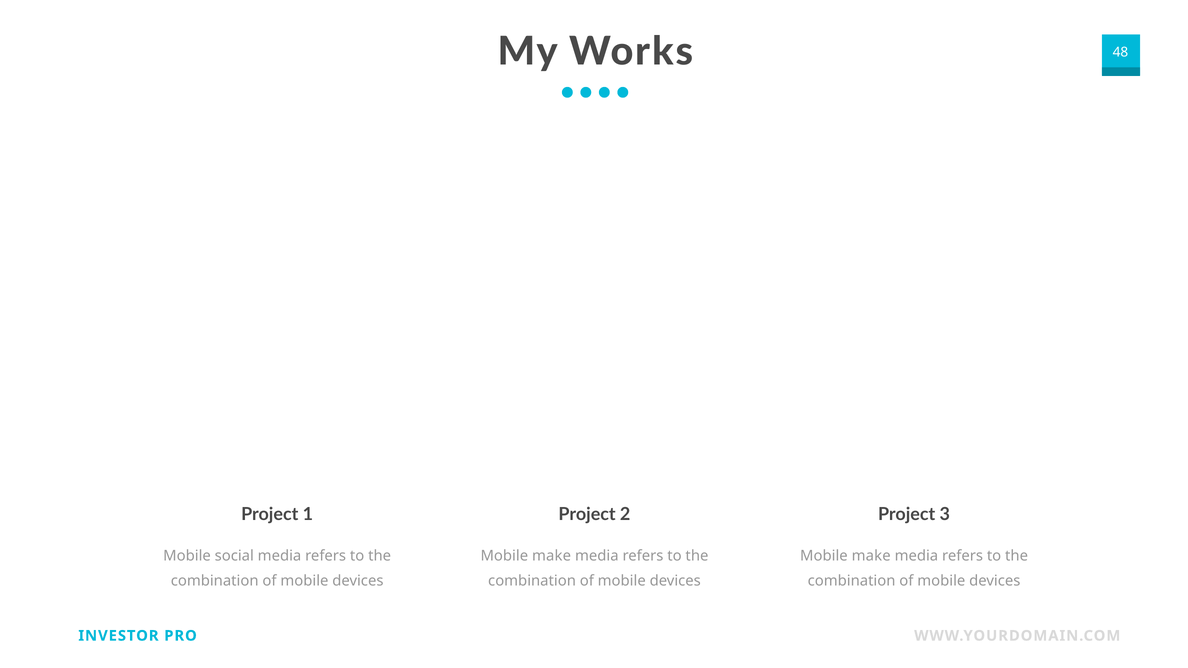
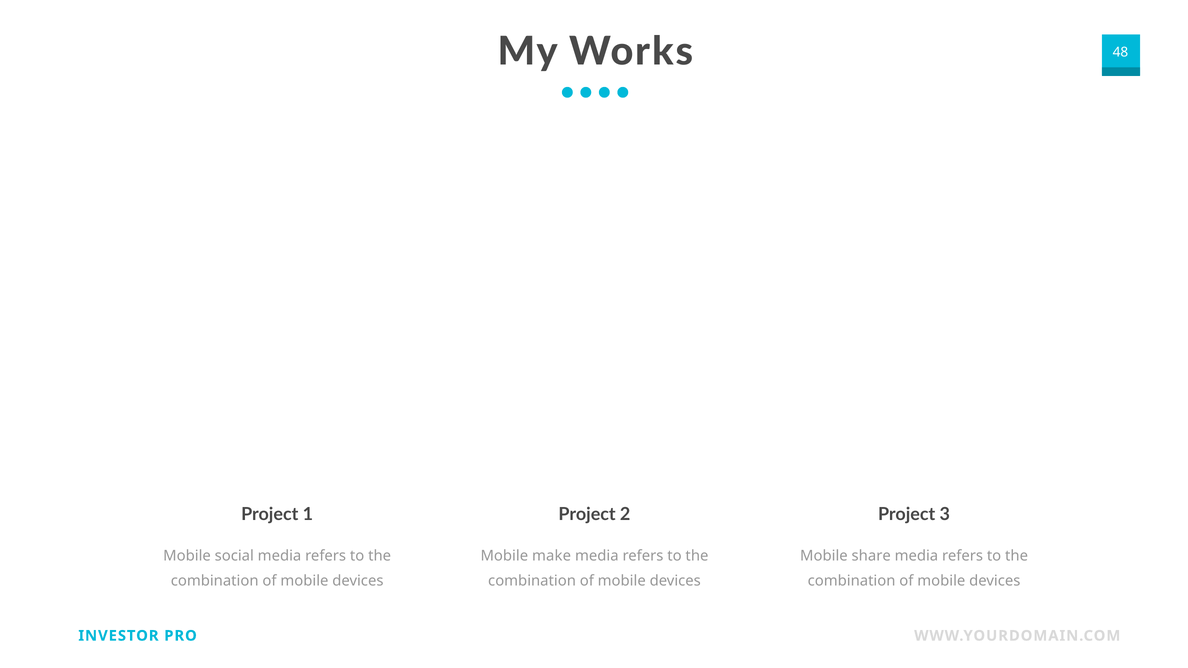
make at (871, 556): make -> share
